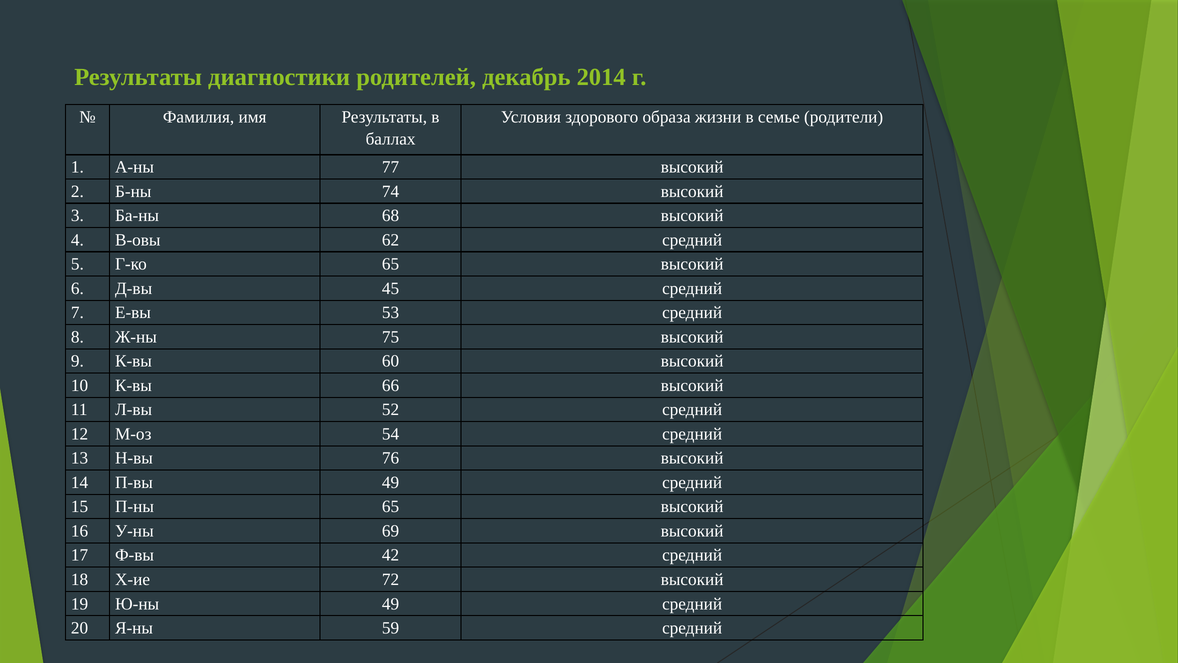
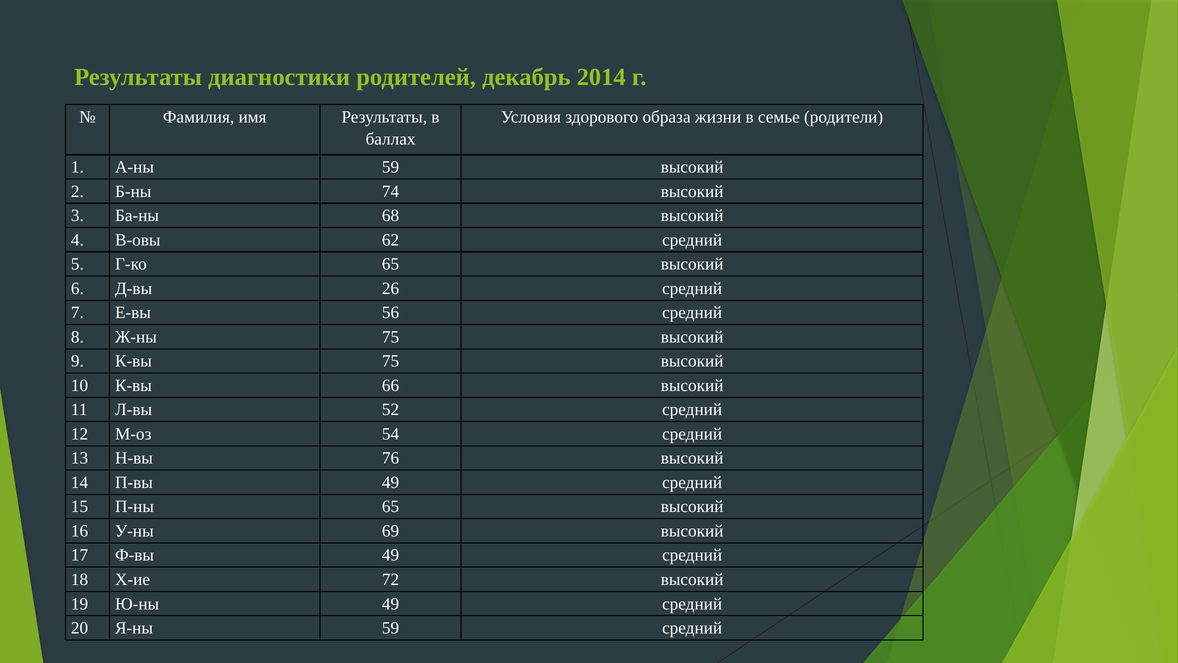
А-ны 77: 77 -> 59
45: 45 -> 26
53: 53 -> 56
К-вы 60: 60 -> 75
Ф-вы 42: 42 -> 49
